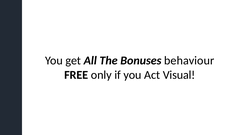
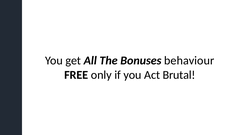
Visual: Visual -> Brutal
